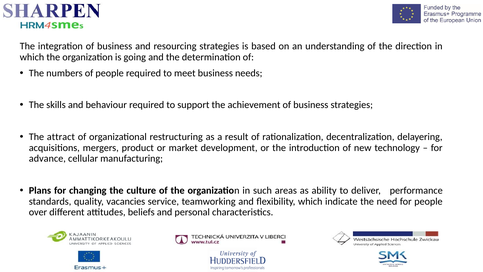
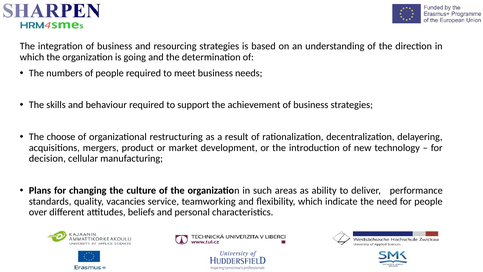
attract: attract -> choose
advance: advance -> decision
